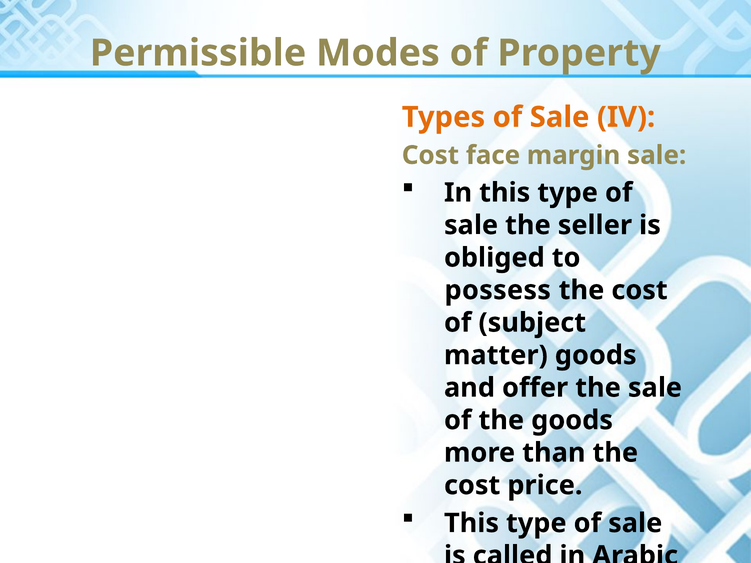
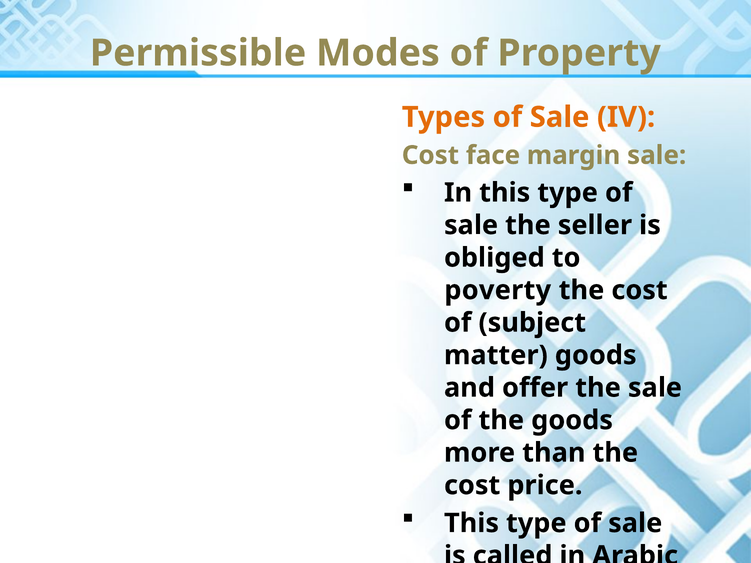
possess: possess -> poverty
